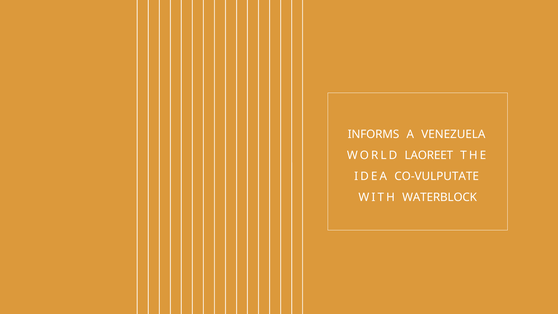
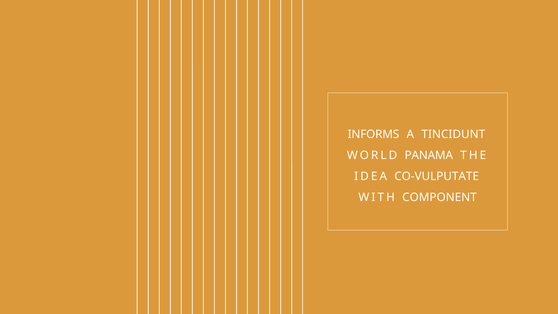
VENEZUELA: VENEZUELA -> TINCIDUNT
LAOREET: LAOREET -> PANAMA
WATERBLOCK: WATERBLOCK -> COMPONENT
